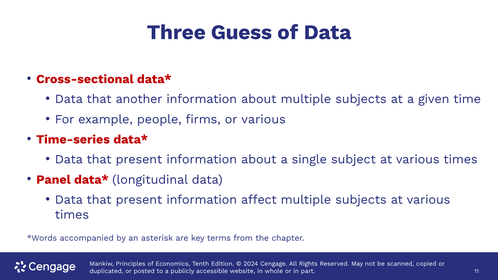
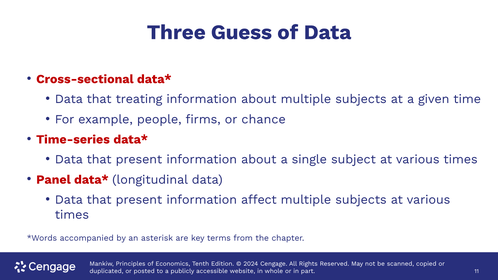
another: another -> treating
or various: various -> chance
